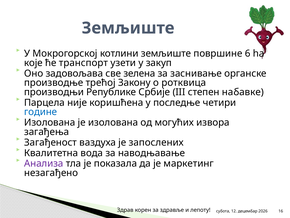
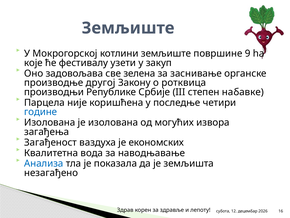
6: 6 -> 9
транспорт: транспорт -> фестивалу
трећој: трећој -> другој
запослених: запослених -> економских
Анализа colour: purple -> blue
маркетинг: маркетинг -> земљишта
